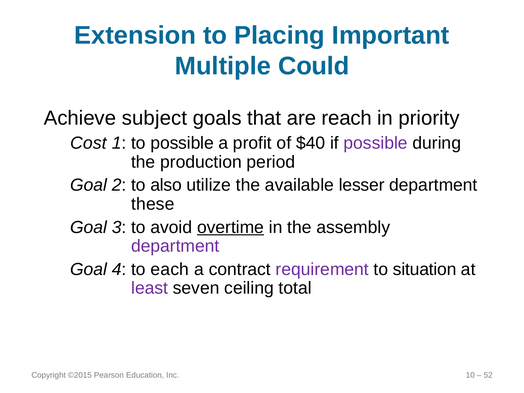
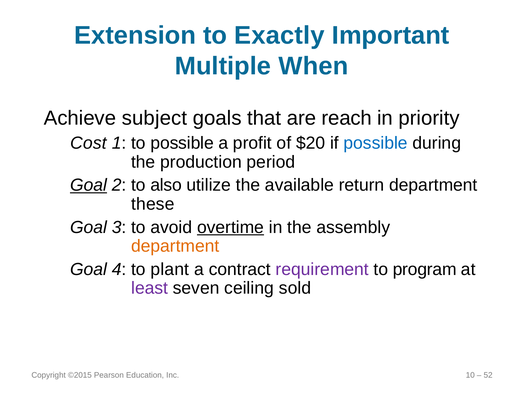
Placing: Placing -> Exactly
Could: Could -> When
$40: $40 -> $20
possible at (376, 143) colour: purple -> blue
Goal at (88, 185) underline: none -> present
lesser: lesser -> return
department at (175, 246) colour: purple -> orange
each: each -> plant
situation: situation -> program
total: total -> sold
